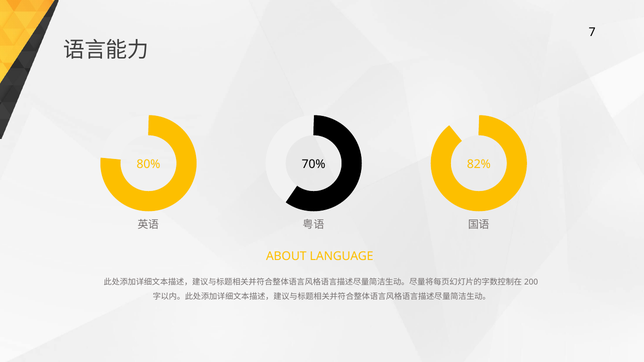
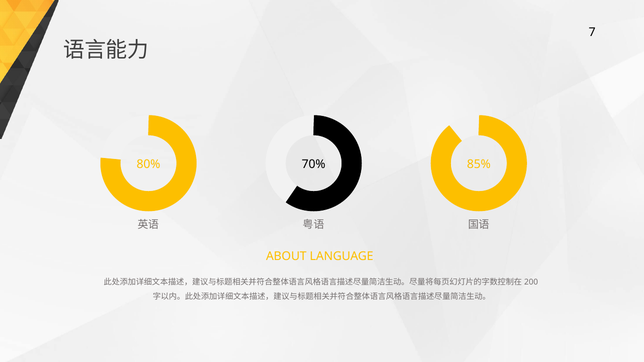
82%: 82% -> 85%
